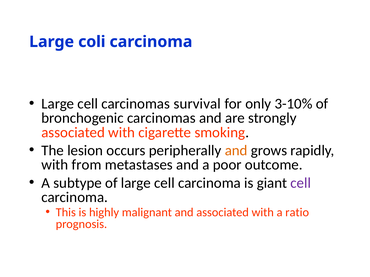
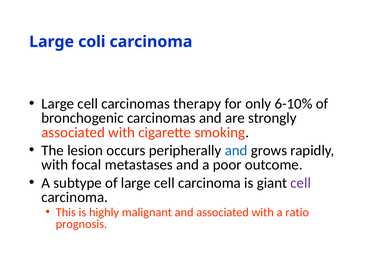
survival: survival -> therapy
3-10%: 3-10% -> 6-10%
and at (236, 151) colour: orange -> blue
from: from -> focal
